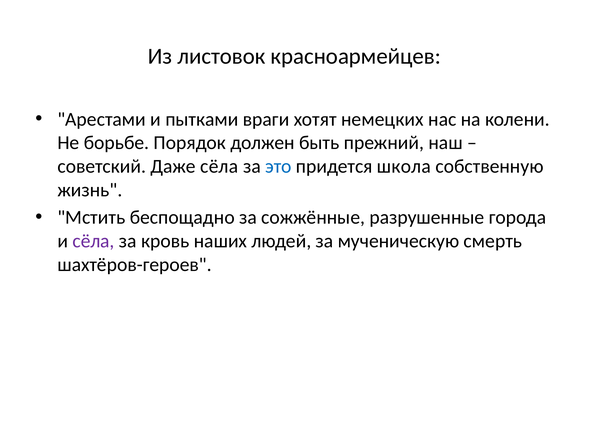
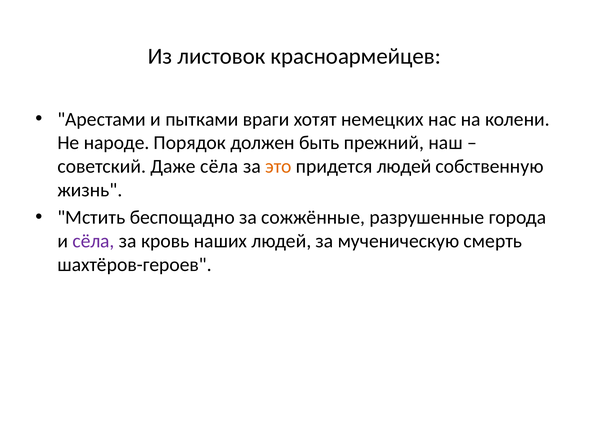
борьбе: борьбе -> народе
это colour: blue -> orange
придется школа: школа -> людей
